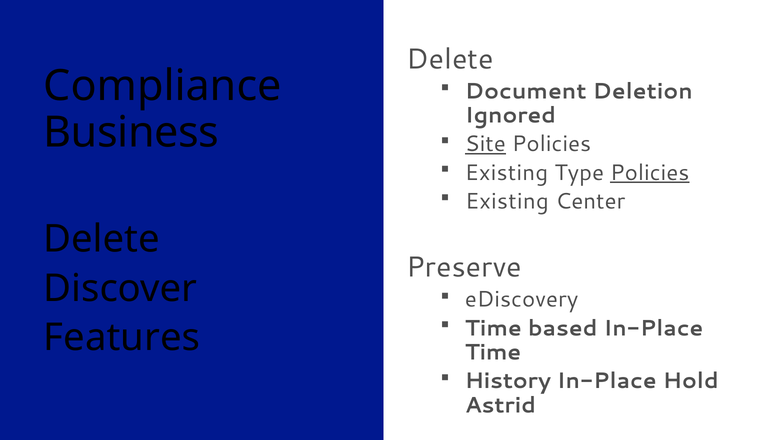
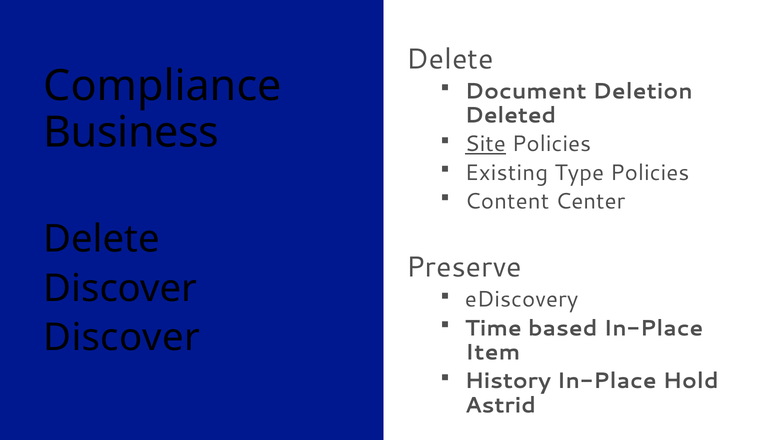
Ignored: Ignored -> Deleted
Policies at (650, 173) underline: present -> none
Existing at (507, 201): Existing -> Content
Features at (122, 337): Features -> Discover
Time at (493, 352): Time -> Item
